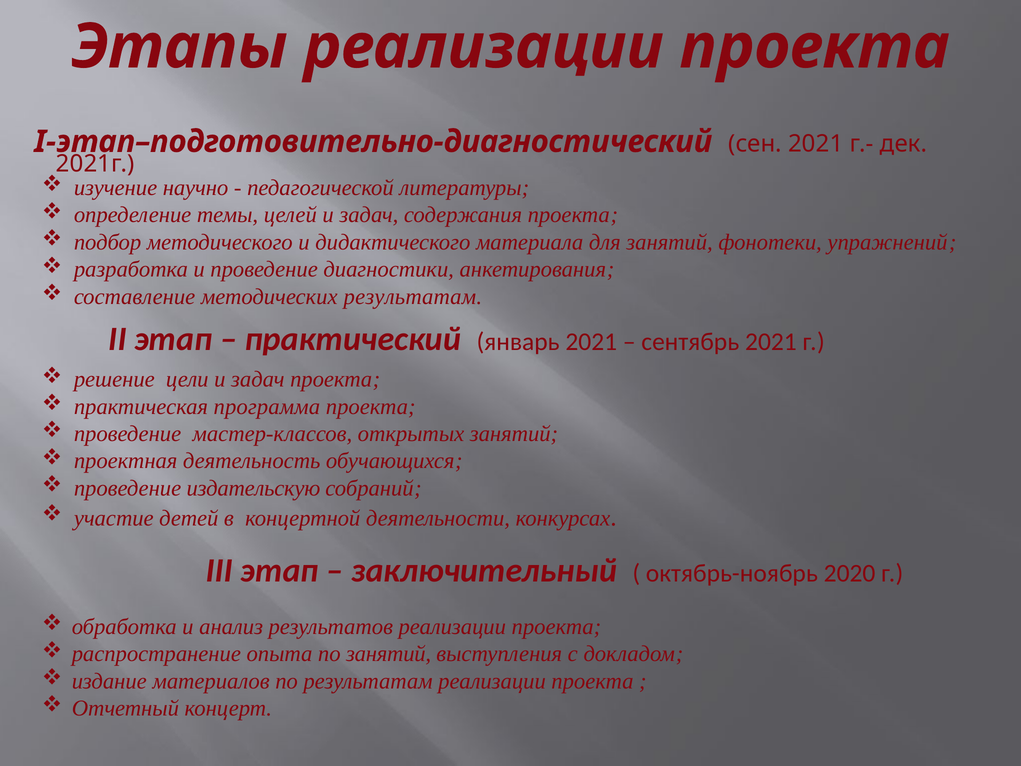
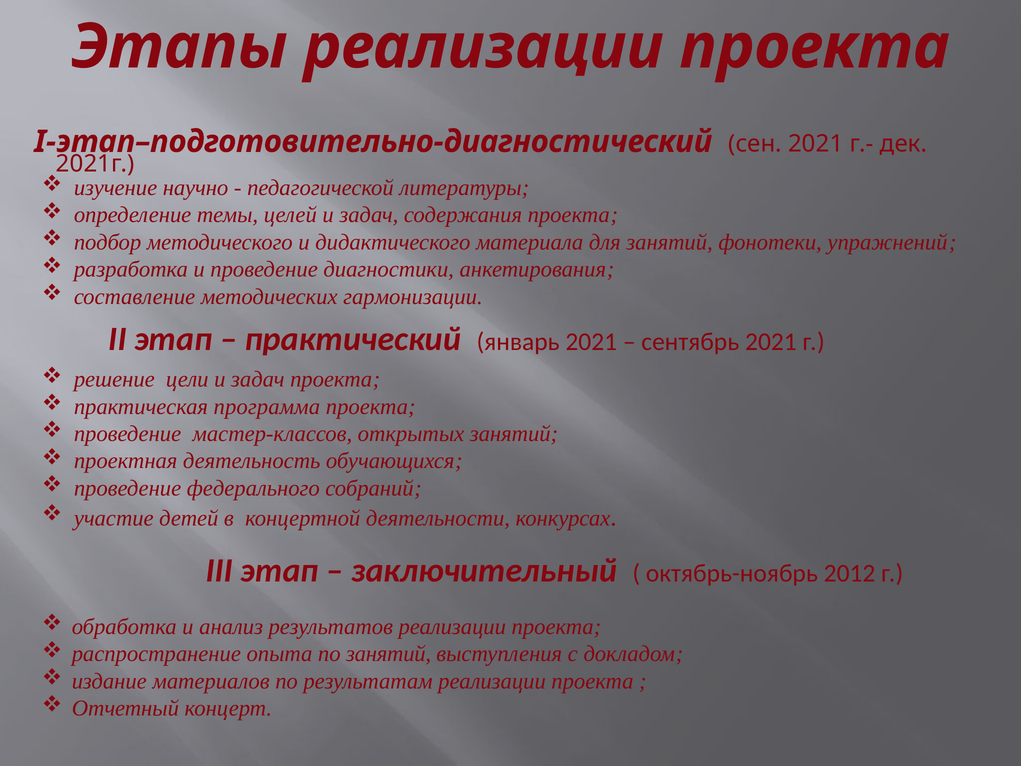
методических результатам: результатам -> гармонизации
издательскую: издательскую -> федерального
2020: 2020 -> 2012
